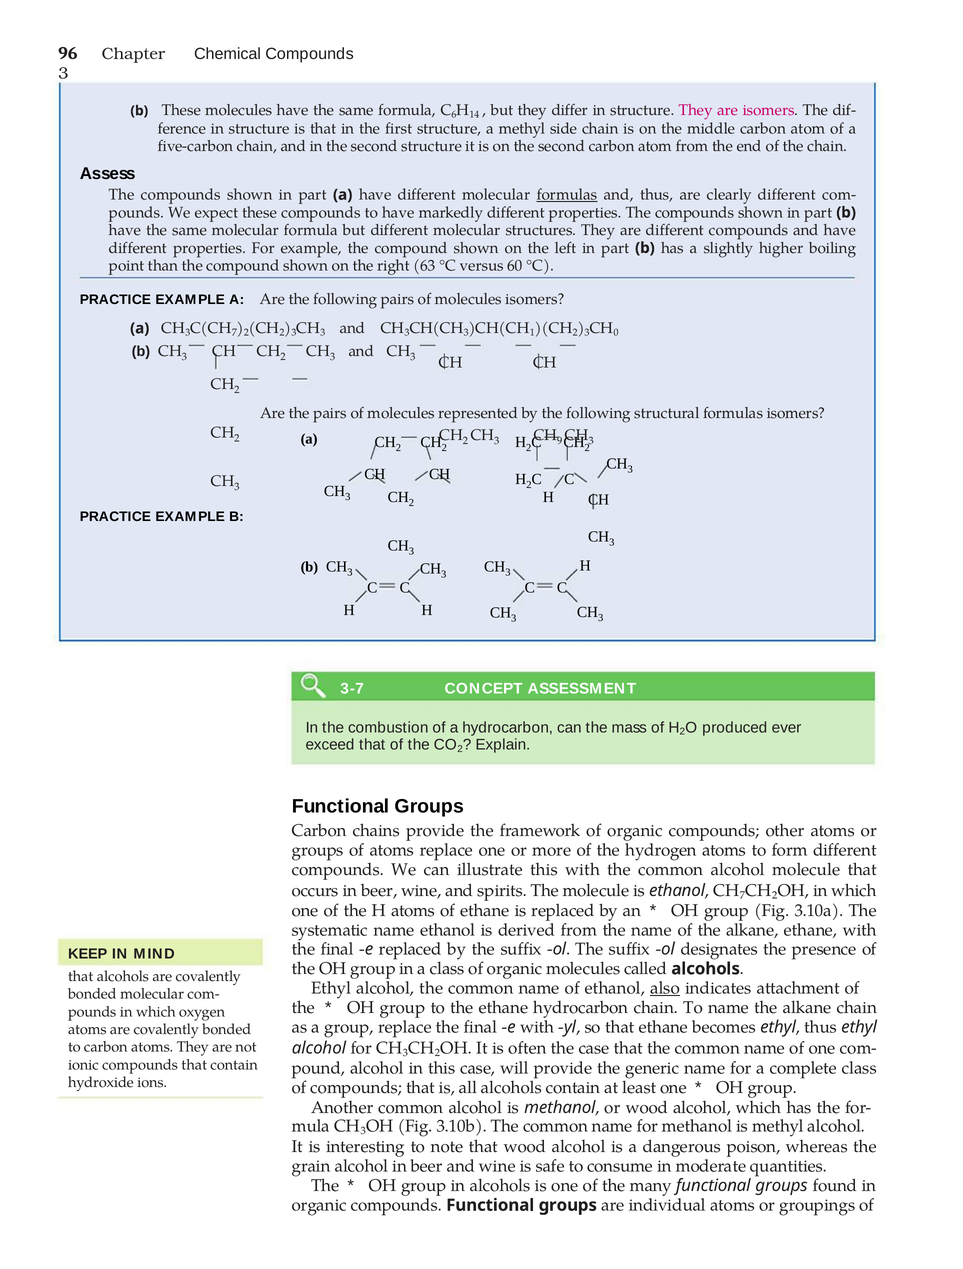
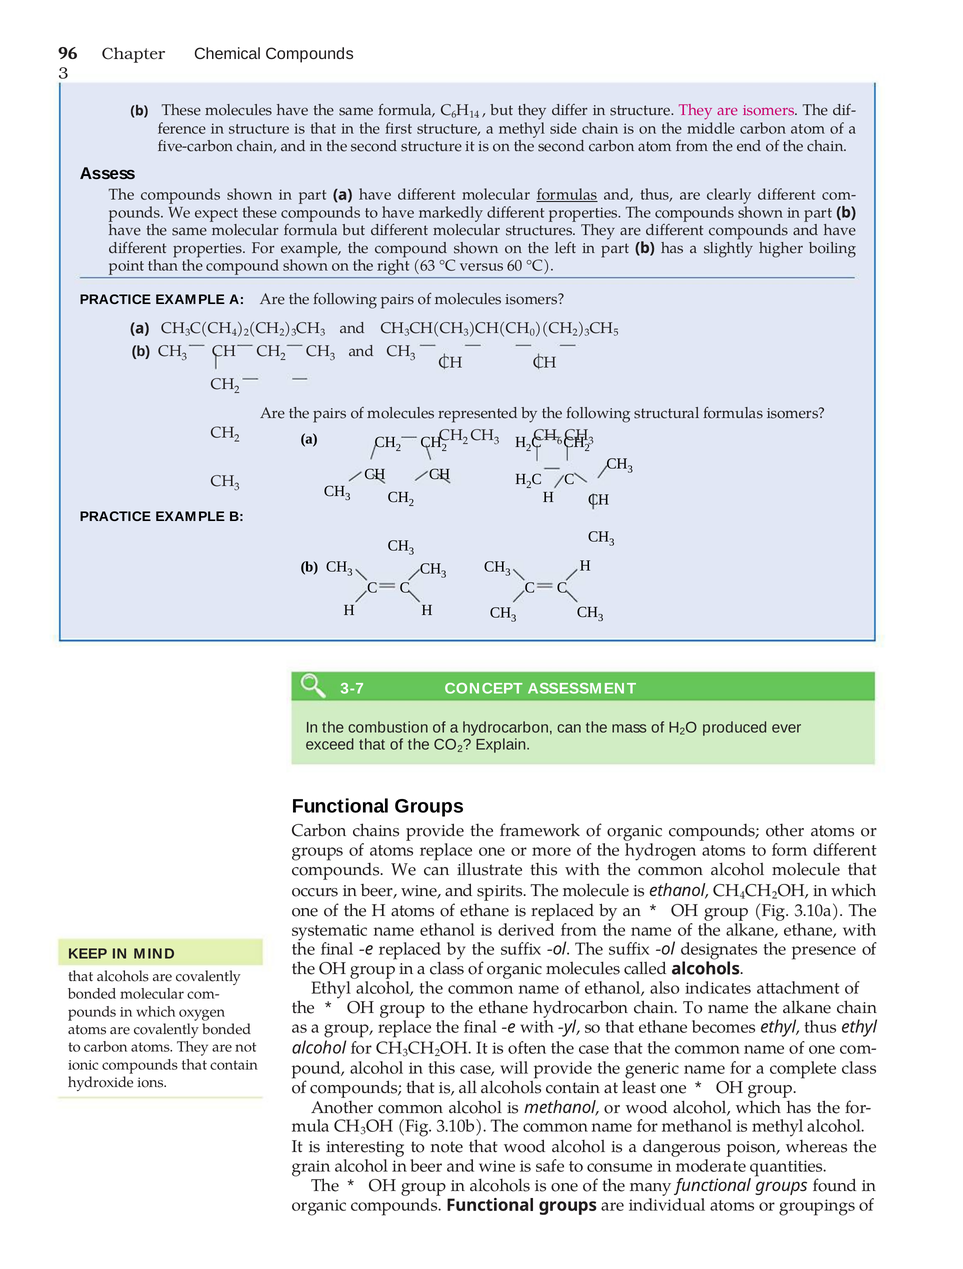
7 at (234, 333): 7 -> 4
1: 1 -> 0
0: 0 -> 5
9 at (560, 441): 9 -> 6
CH 7: 7 -> 4
also underline: present -> none
